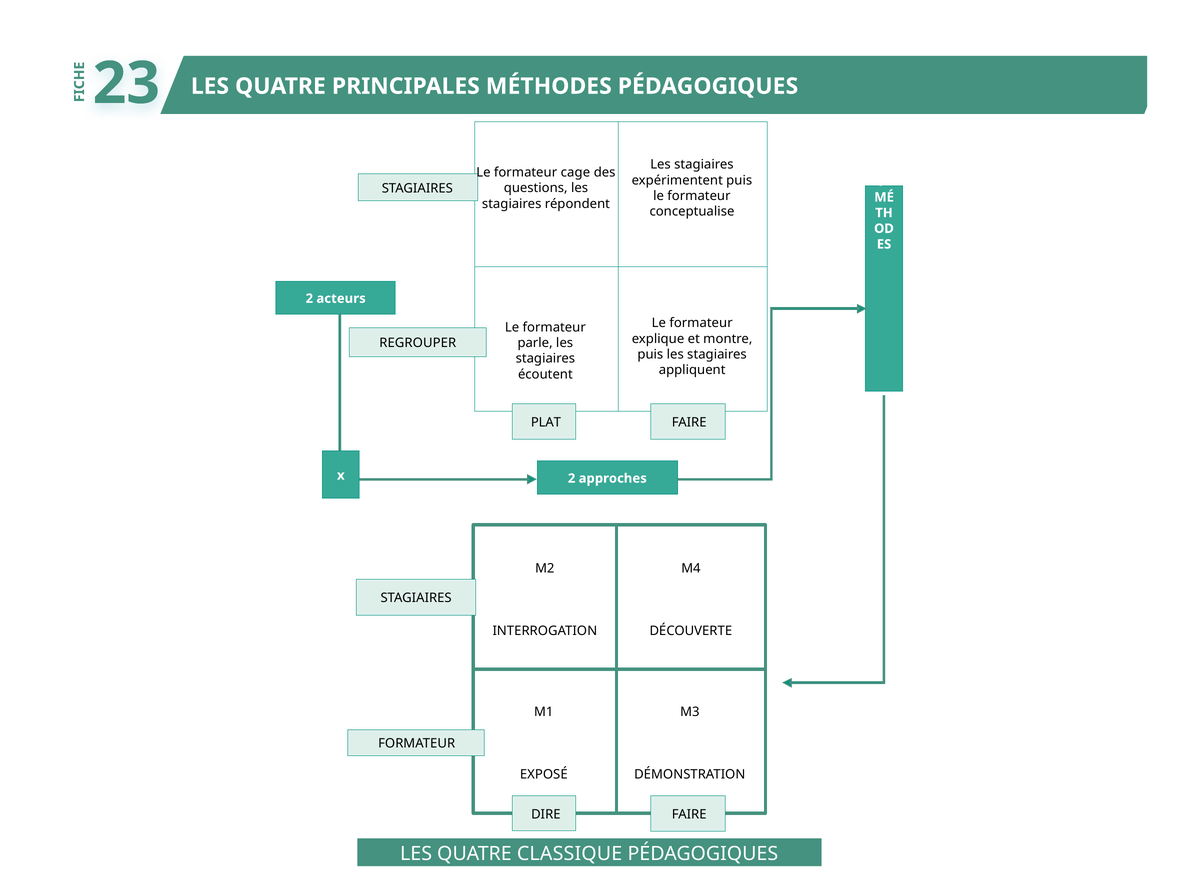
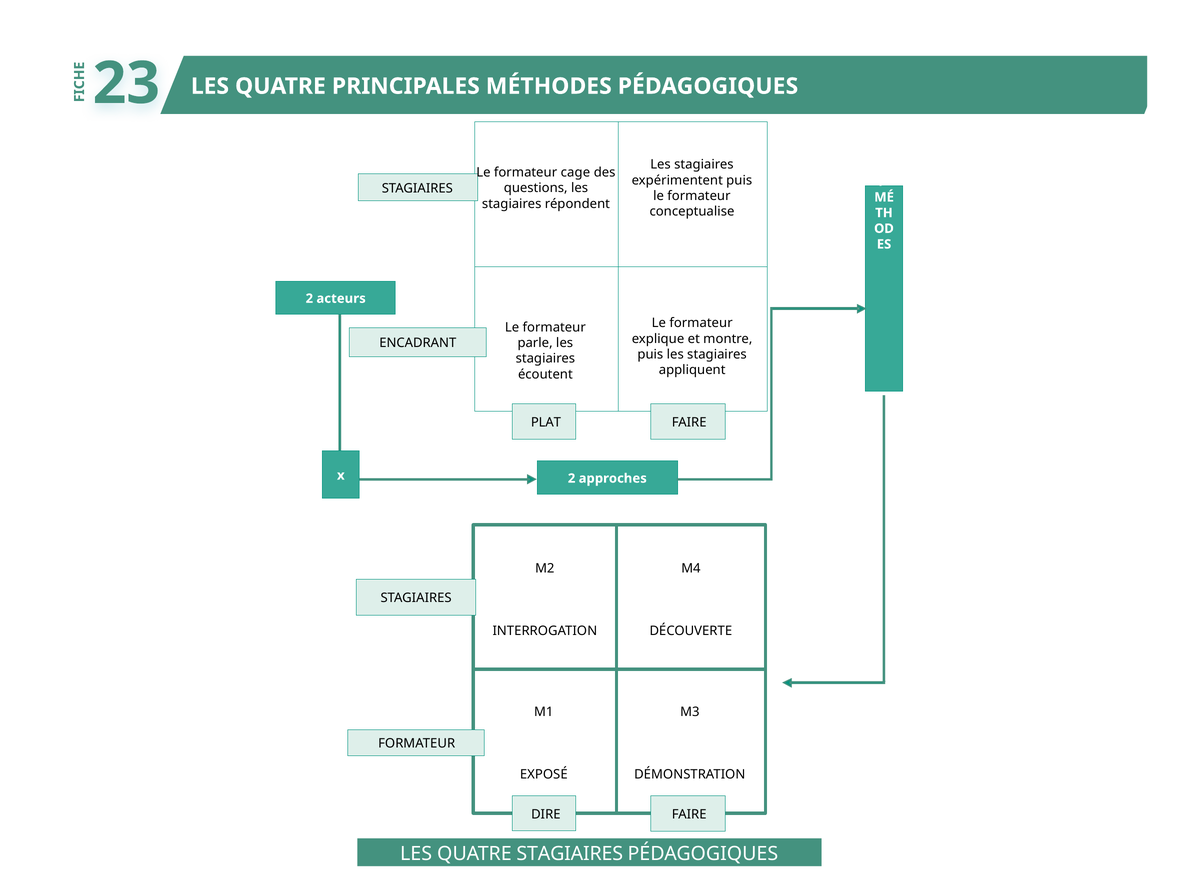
REGROUPER: REGROUPER -> ENCADRANT
QUATRE CLASSIQUE: CLASSIQUE -> STAGIAIRES
